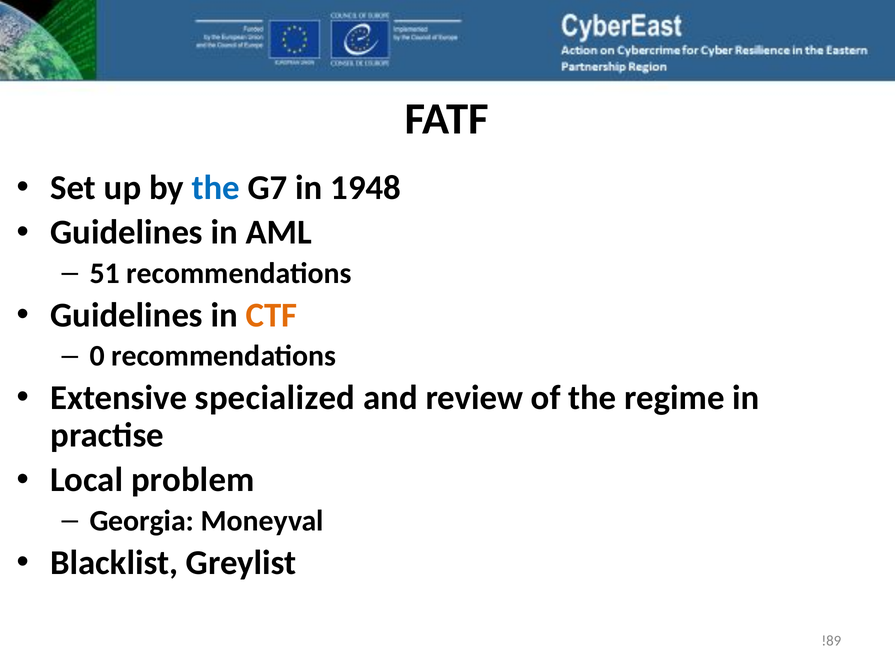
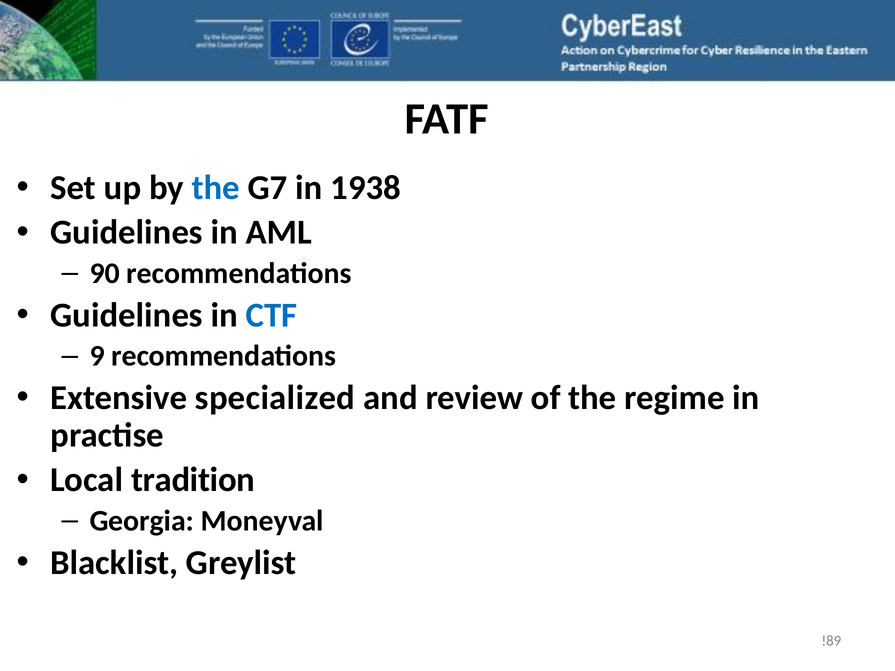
1948: 1948 -> 1938
51: 51 -> 90
CTF colour: orange -> blue
0: 0 -> 9
problem: problem -> tradition
